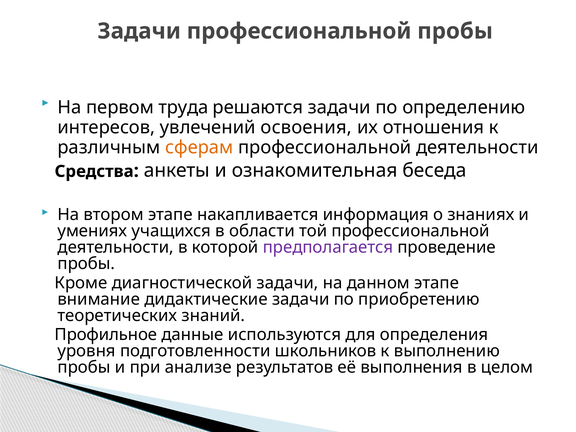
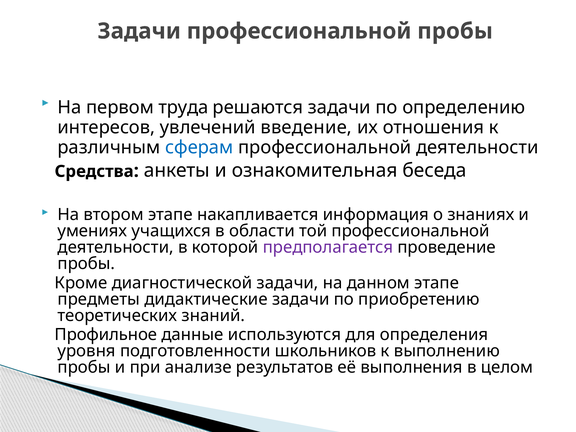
освоения: освоения -> введение
сферам colour: orange -> blue
внимание: внимание -> предметы
